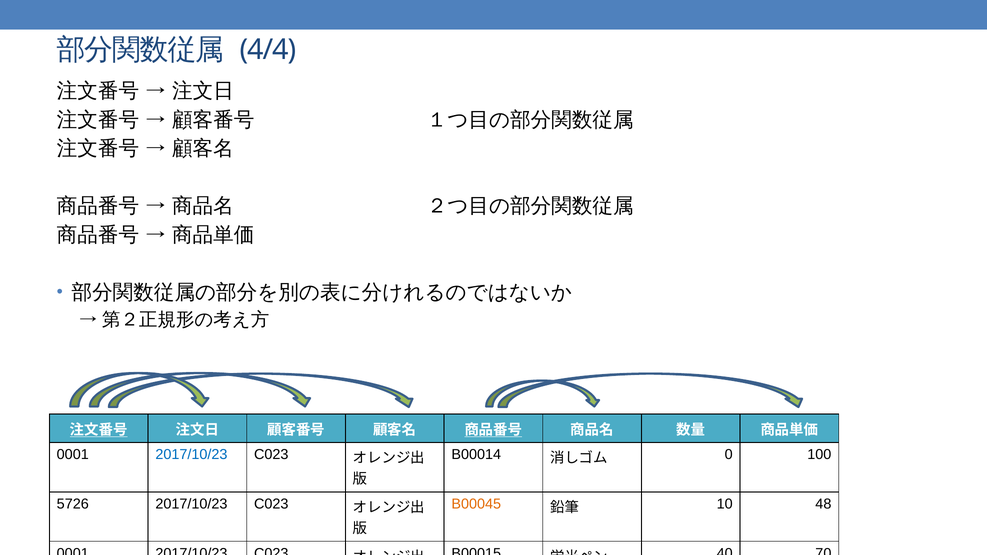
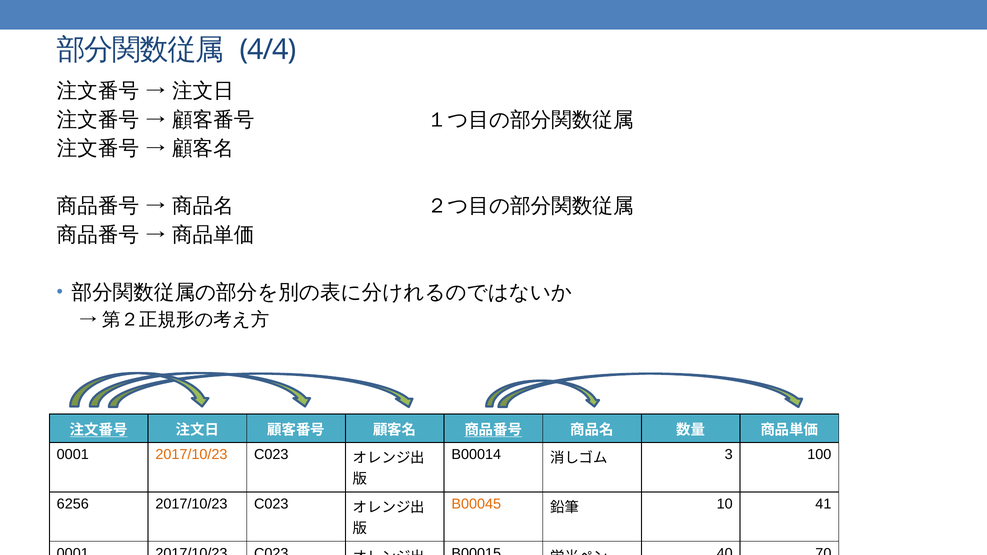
2017/10/23 at (191, 455) colour: blue -> orange
0: 0 -> 3
5726: 5726 -> 6256
48: 48 -> 41
